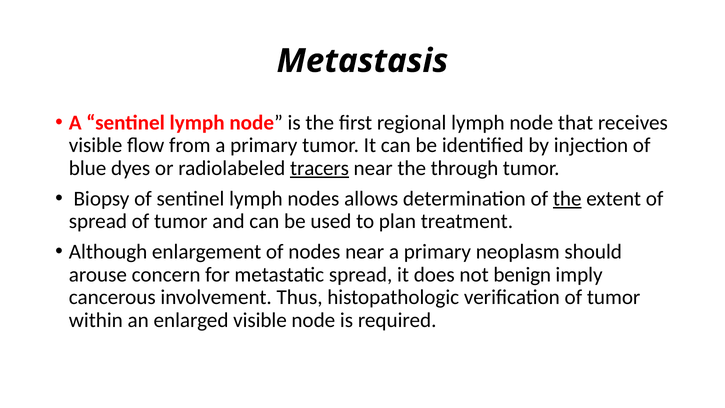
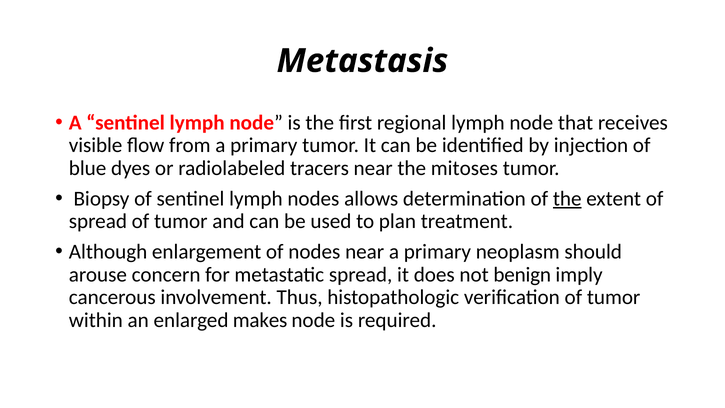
tracers underline: present -> none
through: through -> mitoses
enlarged visible: visible -> makes
